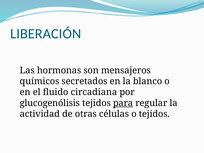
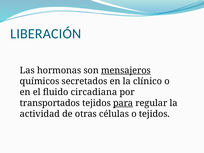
mensajeros underline: none -> present
blanco: blanco -> clínico
glucogenólisis: glucogenólisis -> transportados
